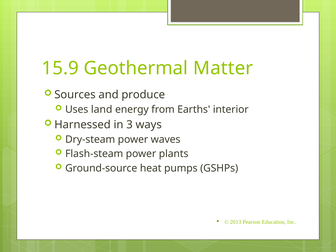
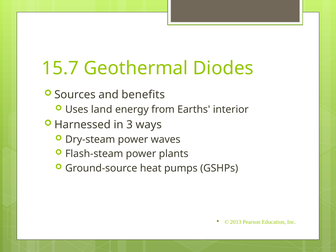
15.9: 15.9 -> 15.7
Matter: Matter -> Diodes
produce: produce -> benefits
